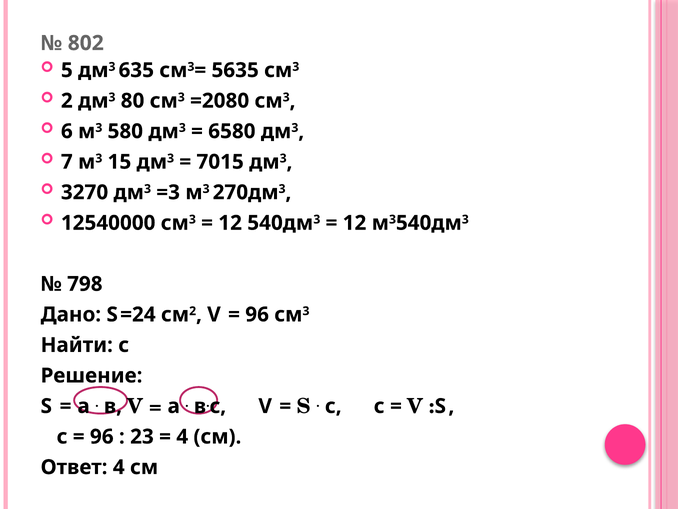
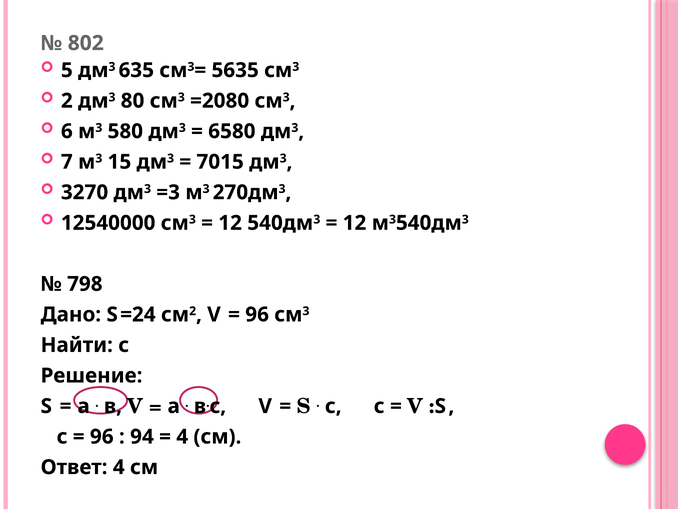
23: 23 -> 94
